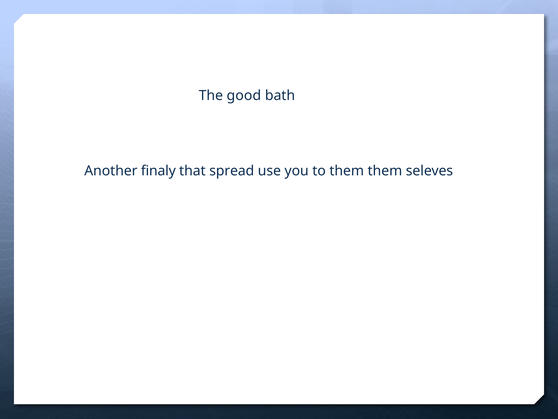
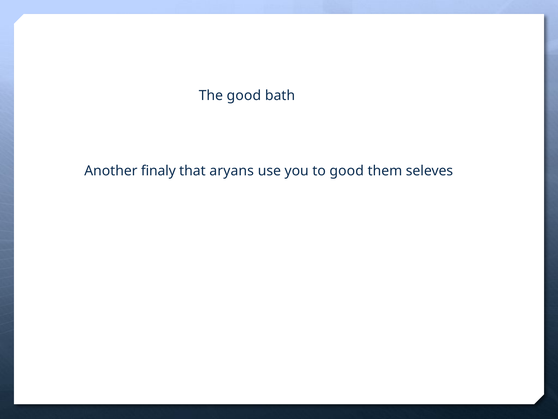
spread: spread -> aryans
to them: them -> good
